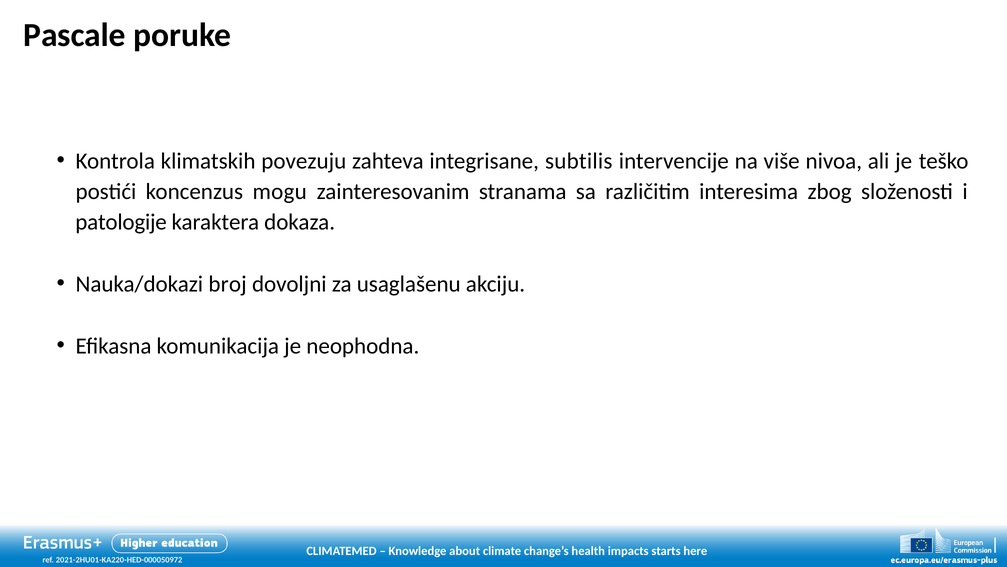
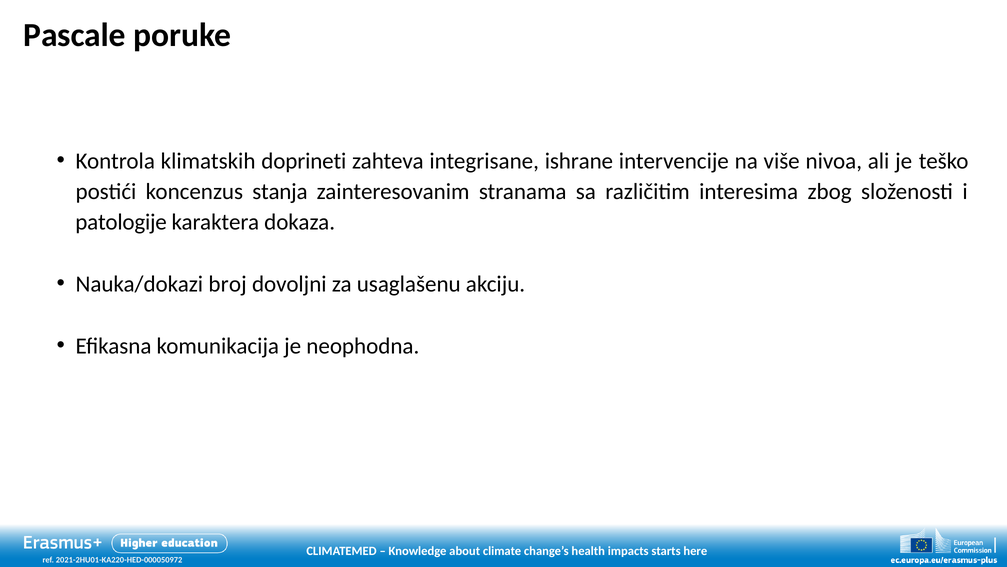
povezuju: povezuju -> doprineti
subtilis: subtilis -> ishrane
mogu: mogu -> stanja
